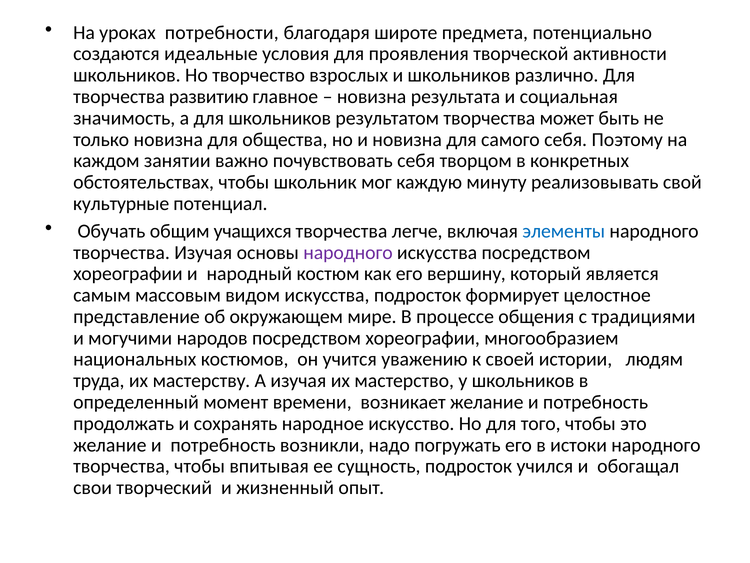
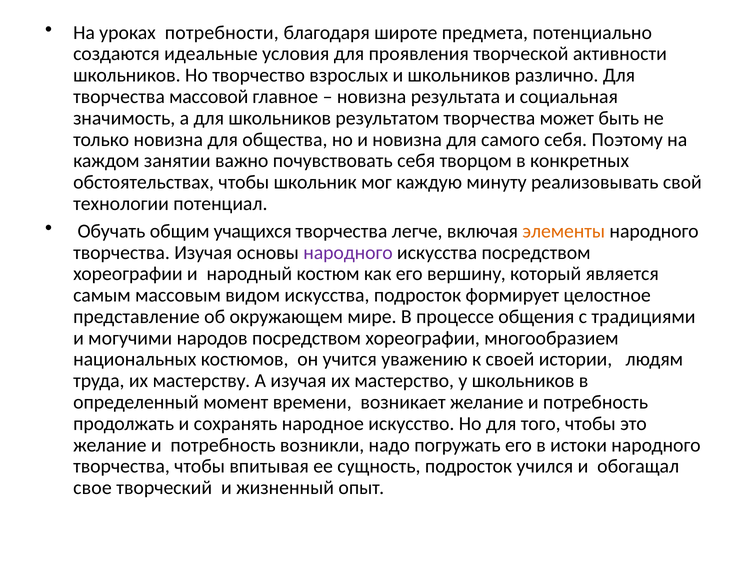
развитию: развитию -> массовой
культурные: культурные -> технологии
элементы colour: blue -> orange
свои: свои -> свое
